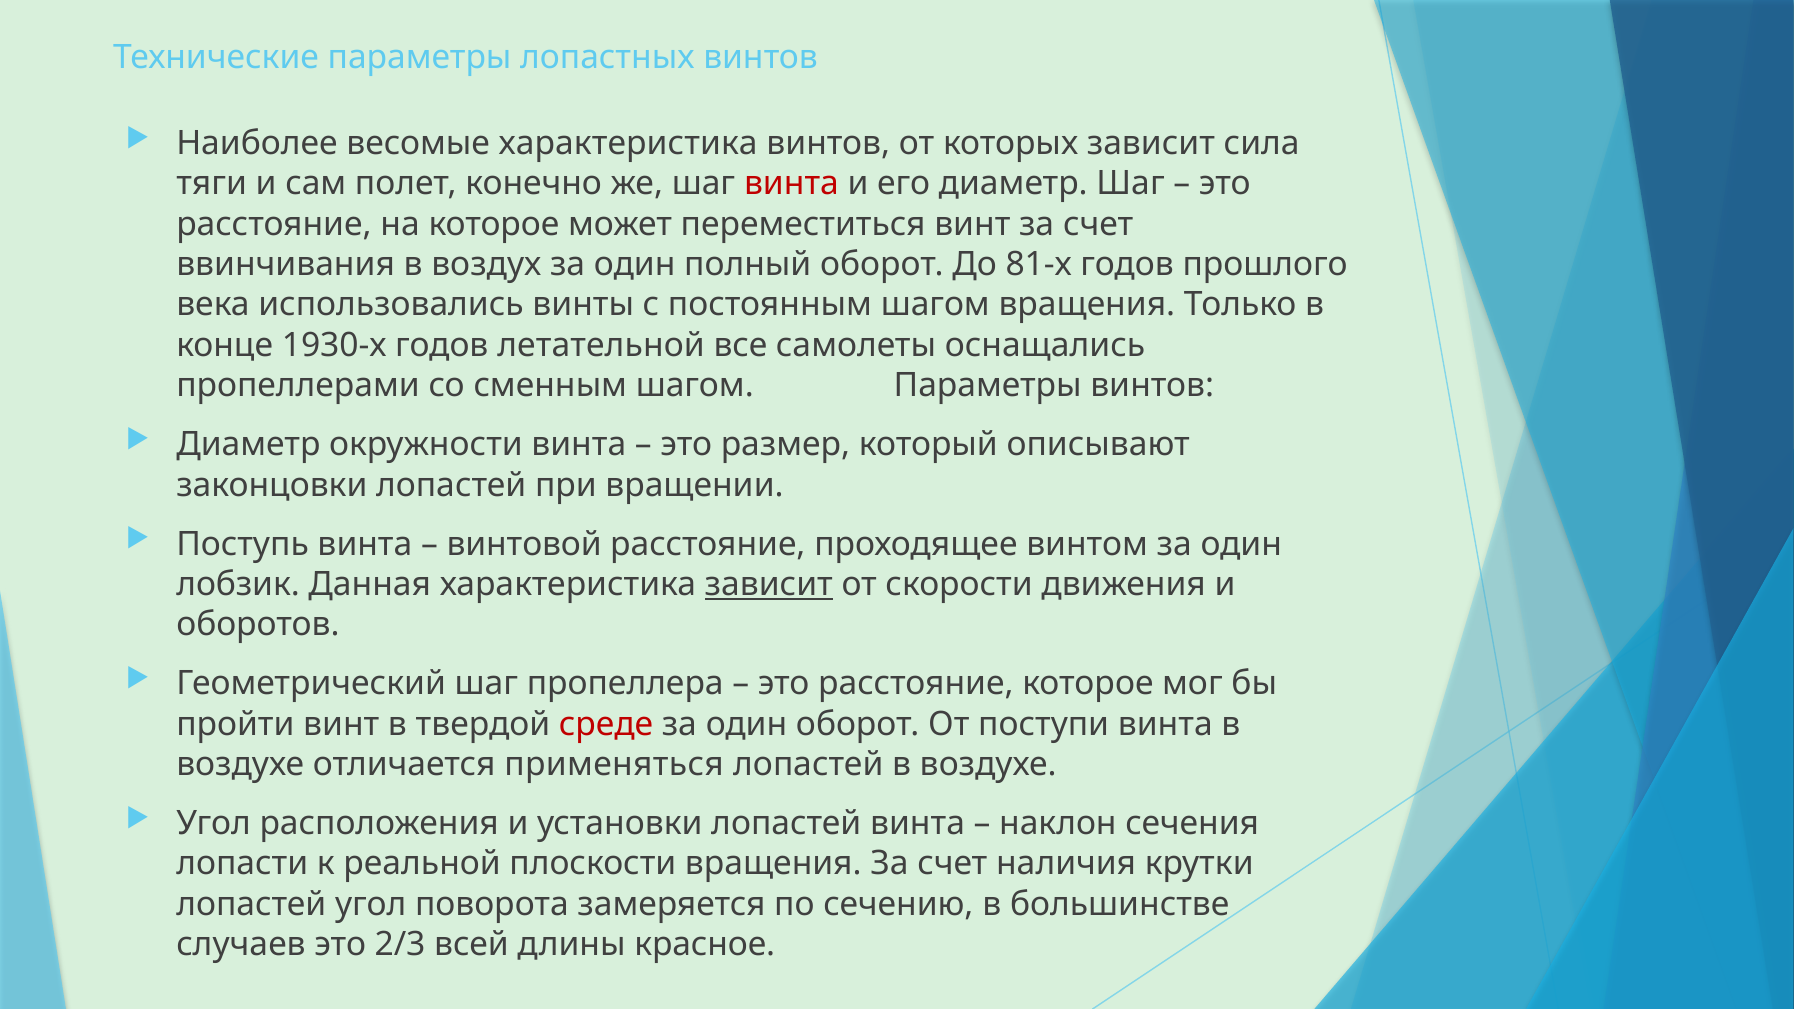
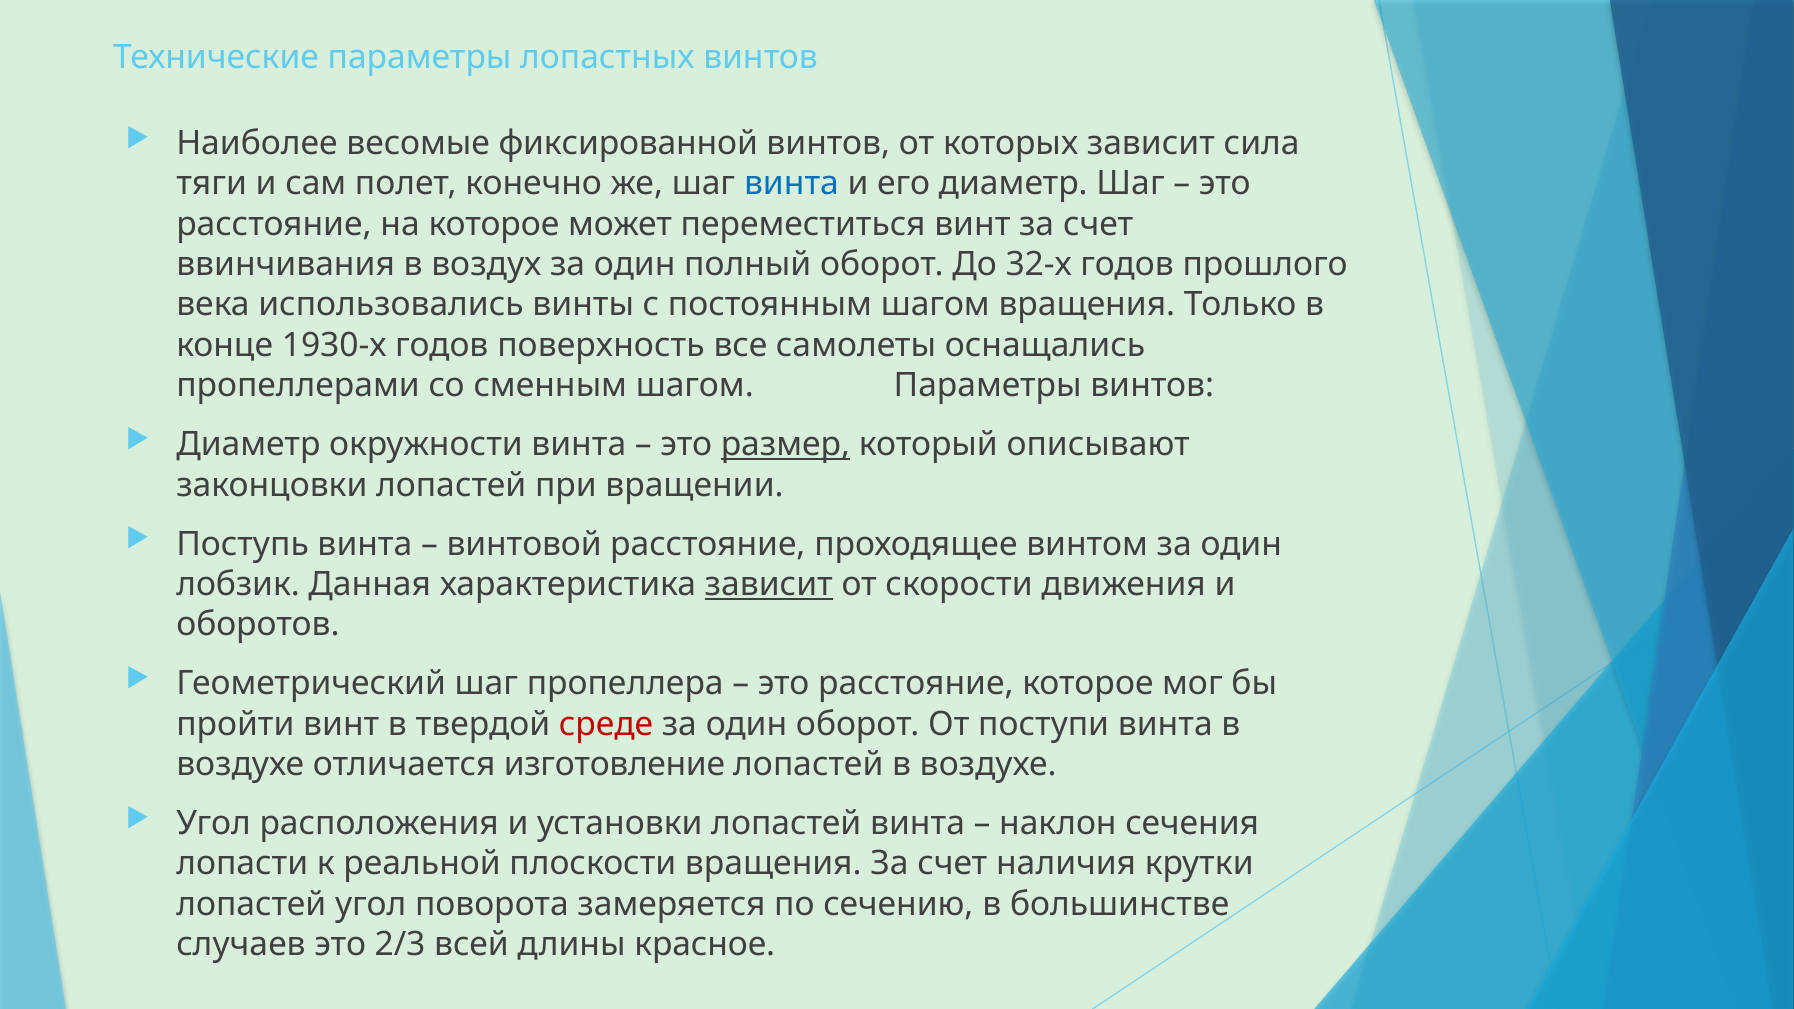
весомые характеристика: характеристика -> фиксированной
винта at (791, 184) colour: red -> blue
81-х: 81-х -> 32-х
летательной: летательной -> поверхность
размер underline: none -> present
применяться: применяться -> изготовление
